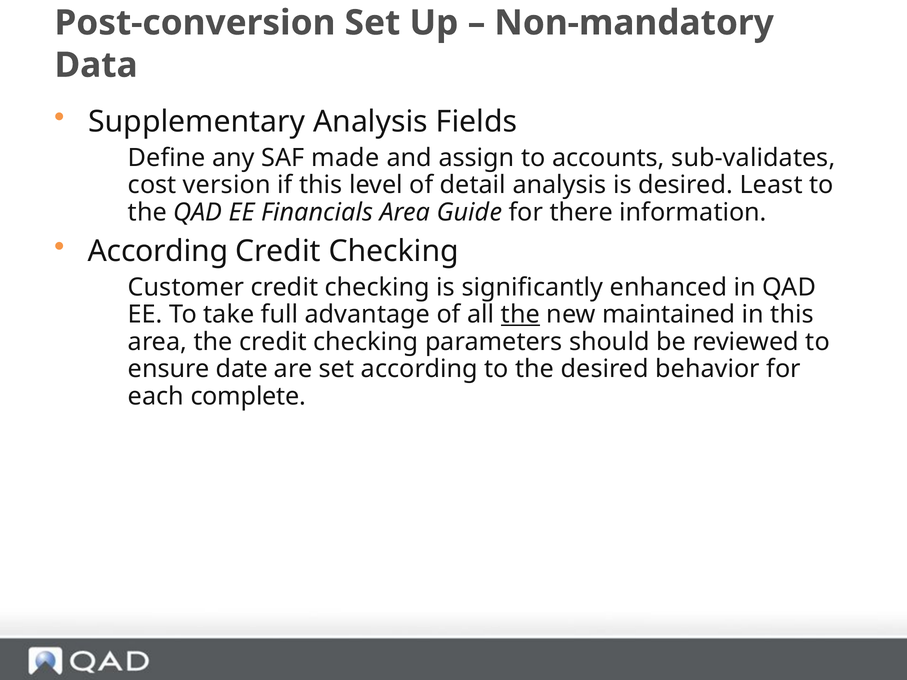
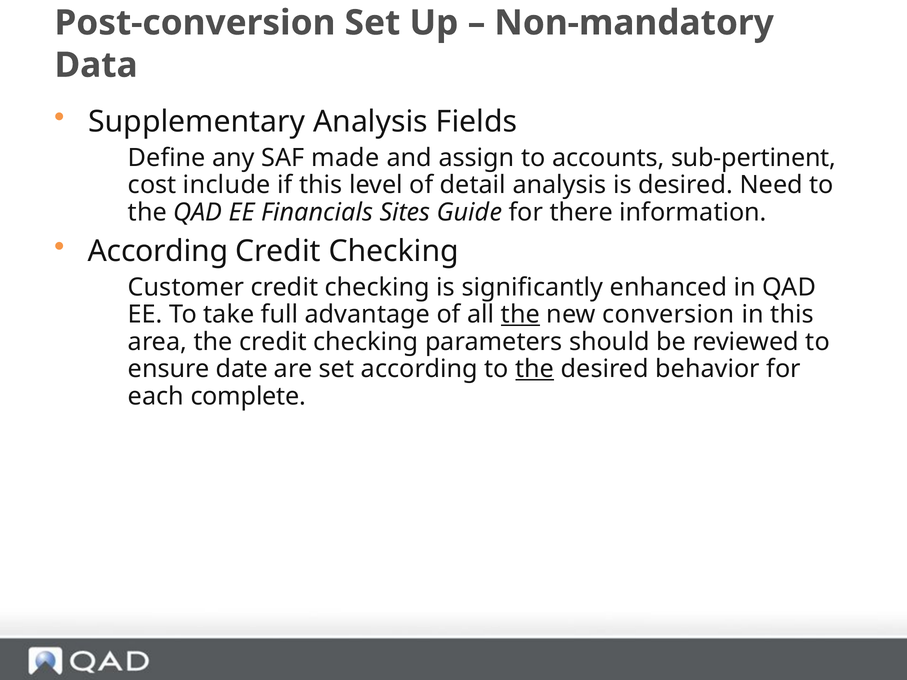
sub-validates: sub-validates -> sub-pertinent
version: version -> include
Least: Least -> Need
Financials Area: Area -> Sites
maintained: maintained -> conversion
the at (535, 369) underline: none -> present
